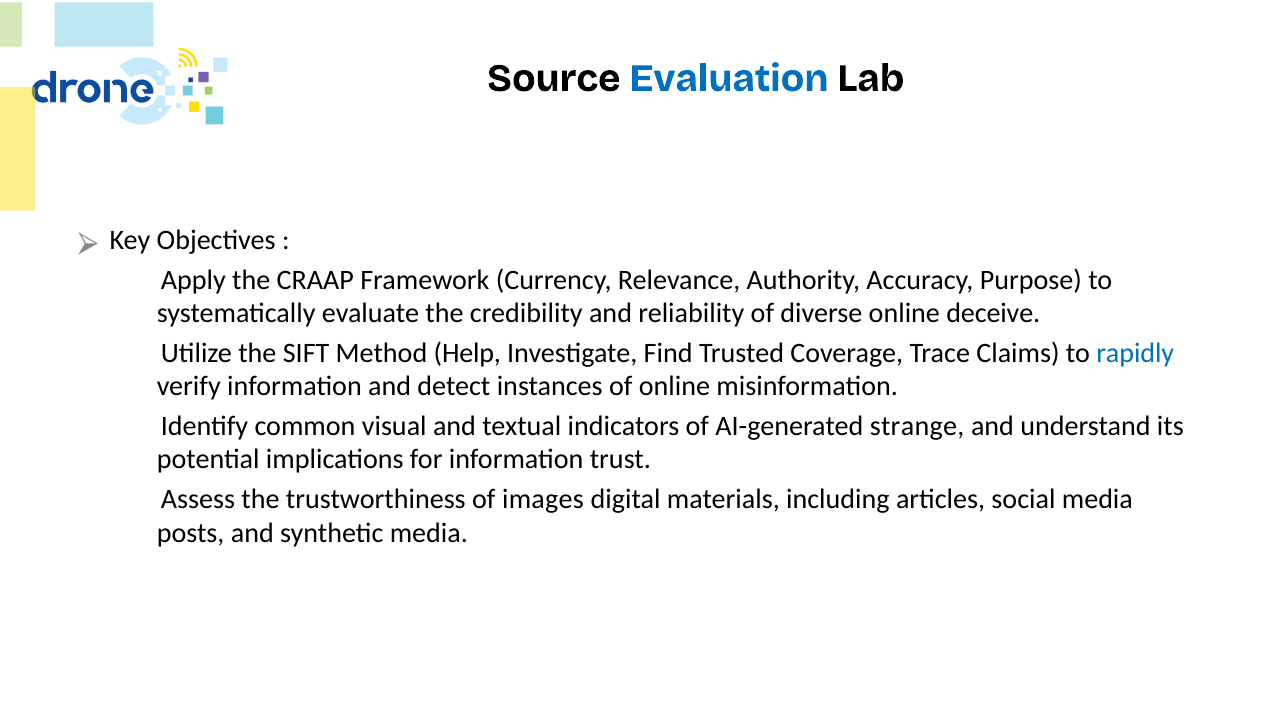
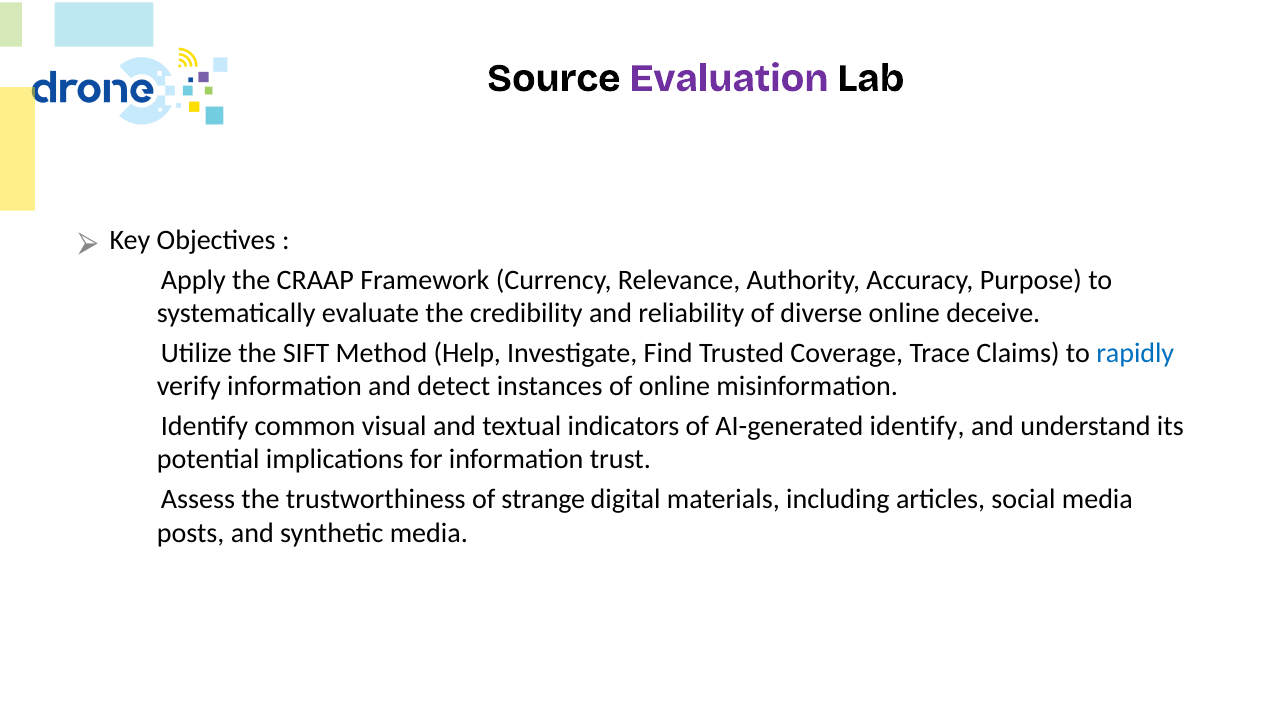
Evaluation colour: blue -> purple
strange: strange -> identify
images: images -> strange
